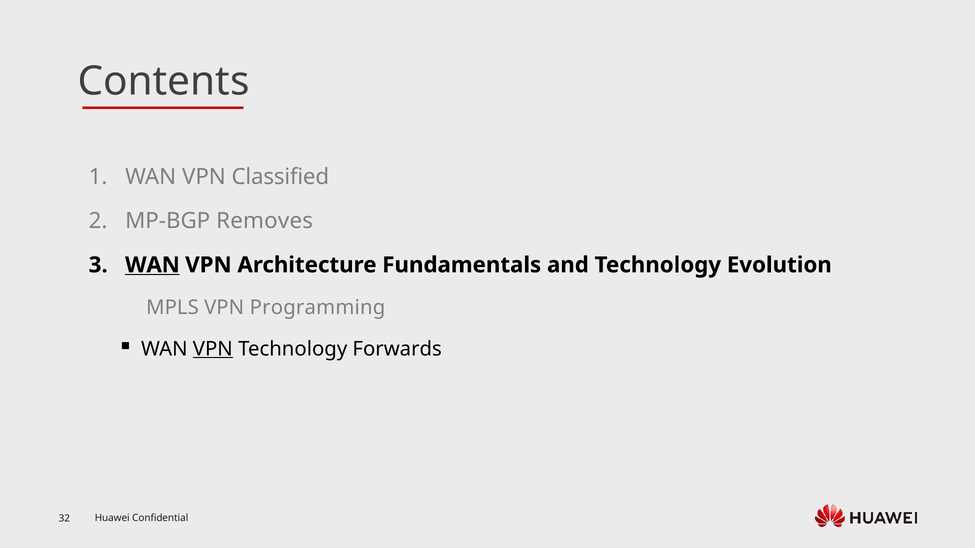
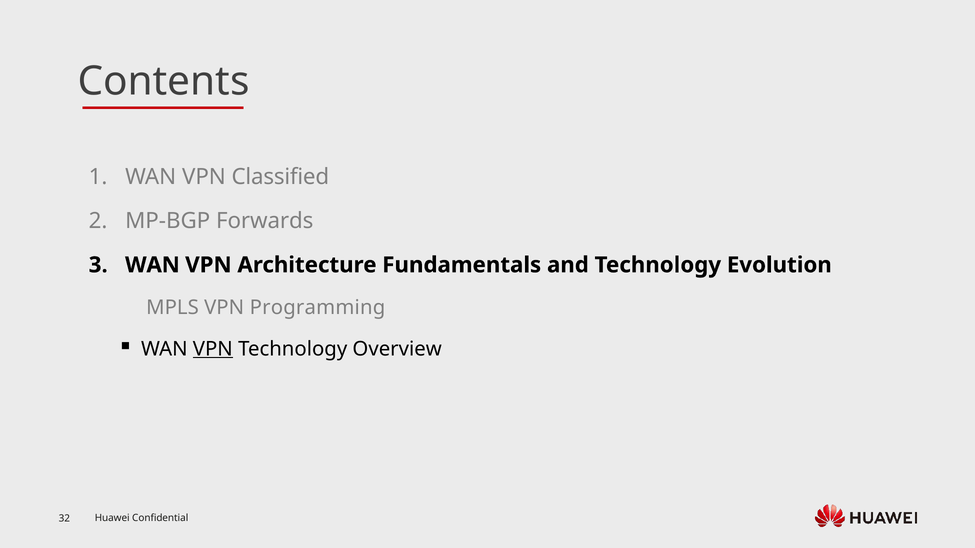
Removes: Removes -> Forwards
WAN at (152, 265) underline: present -> none
Forwards: Forwards -> Overview
